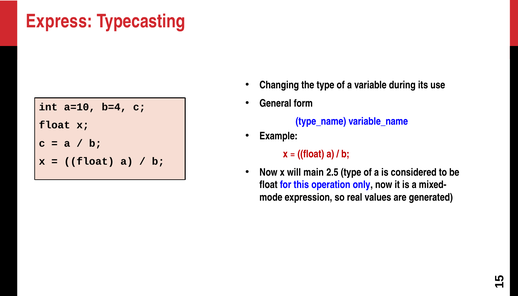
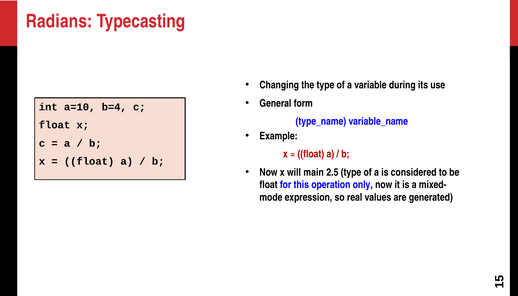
Express: Express -> Radians
